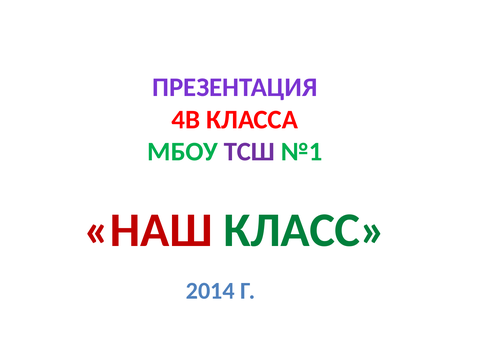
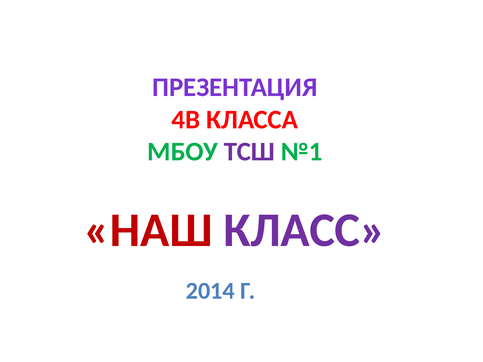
КЛАСС colour: green -> purple
